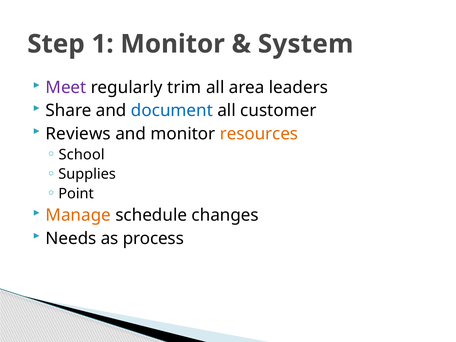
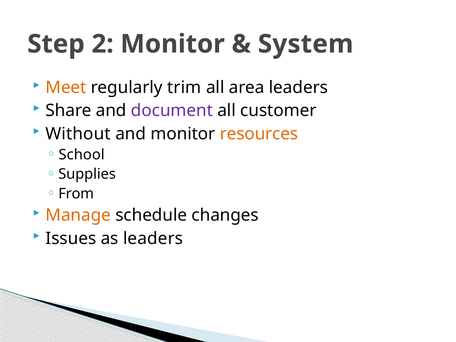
1: 1 -> 2
Meet colour: purple -> orange
document colour: blue -> purple
Reviews: Reviews -> Without
Point: Point -> From
Needs: Needs -> Issues
as process: process -> leaders
